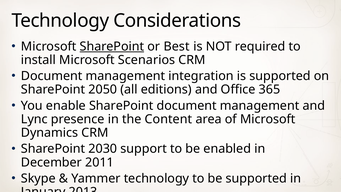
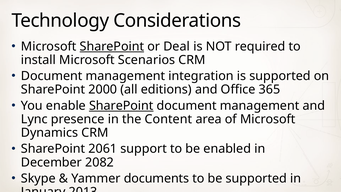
Best: Best -> Deal
2050: 2050 -> 2000
SharePoint at (121, 106) underline: none -> present
2030: 2030 -> 2061
2011: 2011 -> 2082
Yammer technology: technology -> documents
